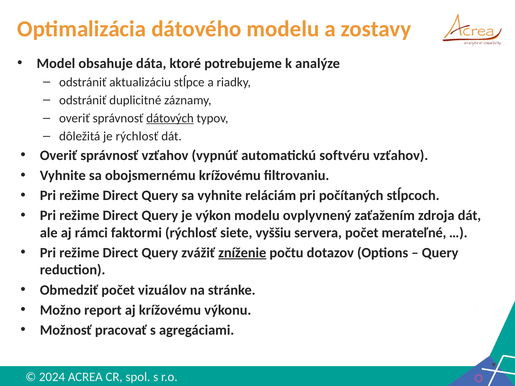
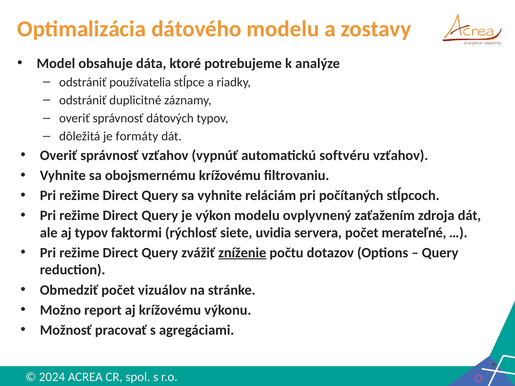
aktualizáciu: aktualizáciu -> používatelia
dátových underline: present -> none
je rýchlosť: rýchlosť -> formáty
aj rámci: rámci -> typov
vyššiu: vyššiu -> uvidia
